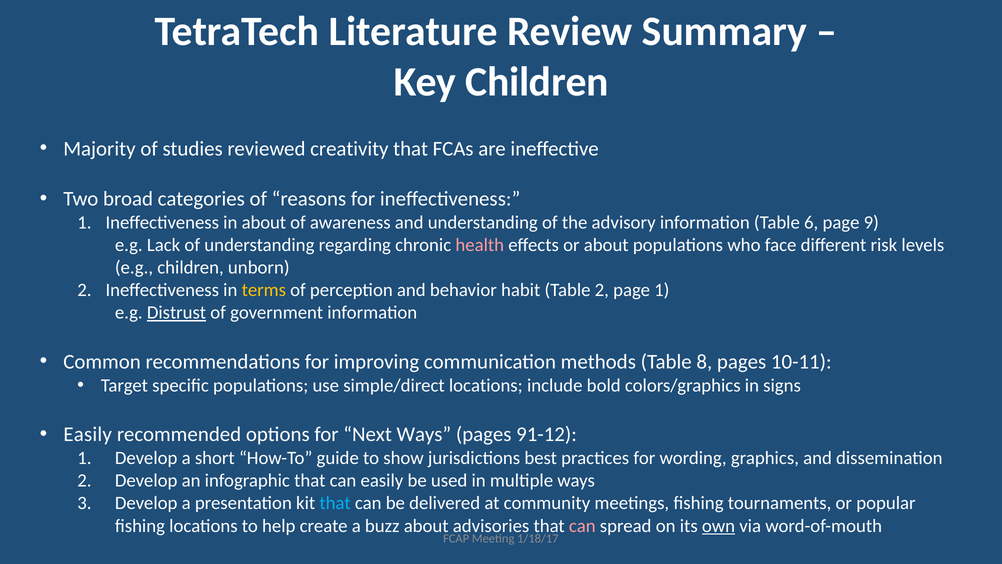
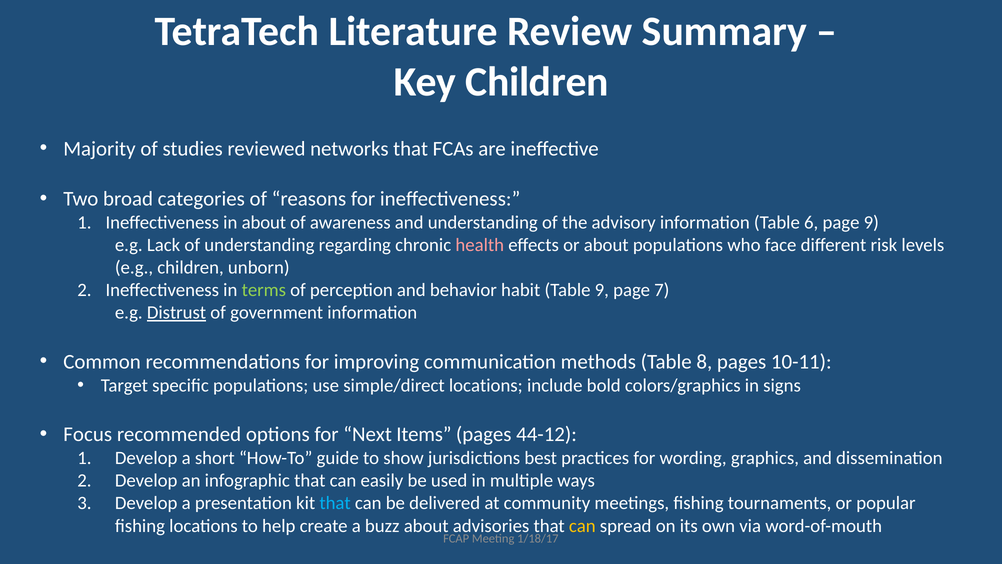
creativity: creativity -> networks
terms colour: yellow -> light green
Table 2: 2 -> 9
page 1: 1 -> 7
Easily at (88, 434): Easily -> Focus
Next Ways: Ways -> Items
91-12: 91-12 -> 44-12
can at (582, 525) colour: pink -> yellow
own underline: present -> none
